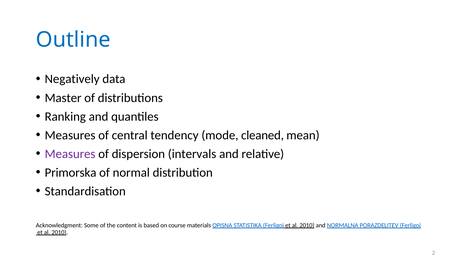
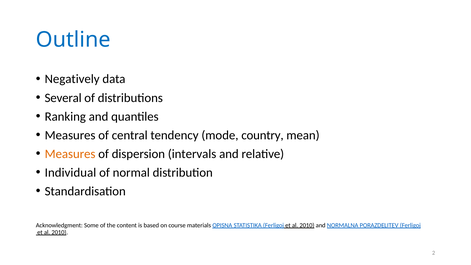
Master: Master -> Several
cleaned: cleaned -> country
Measures at (70, 154) colour: purple -> orange
Primorska: Primorska -> Individual
